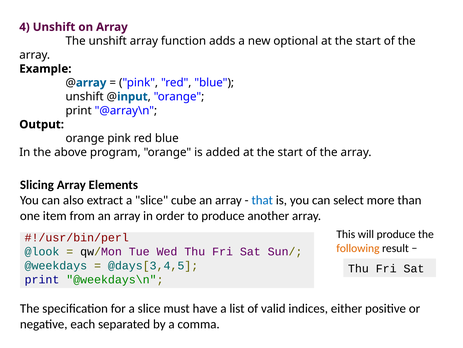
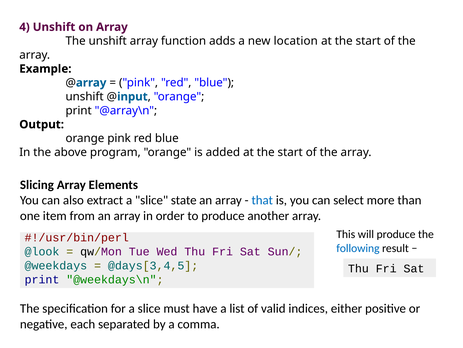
optional: optional -> location
cube: cube -> state
following colour: orange -> blue
